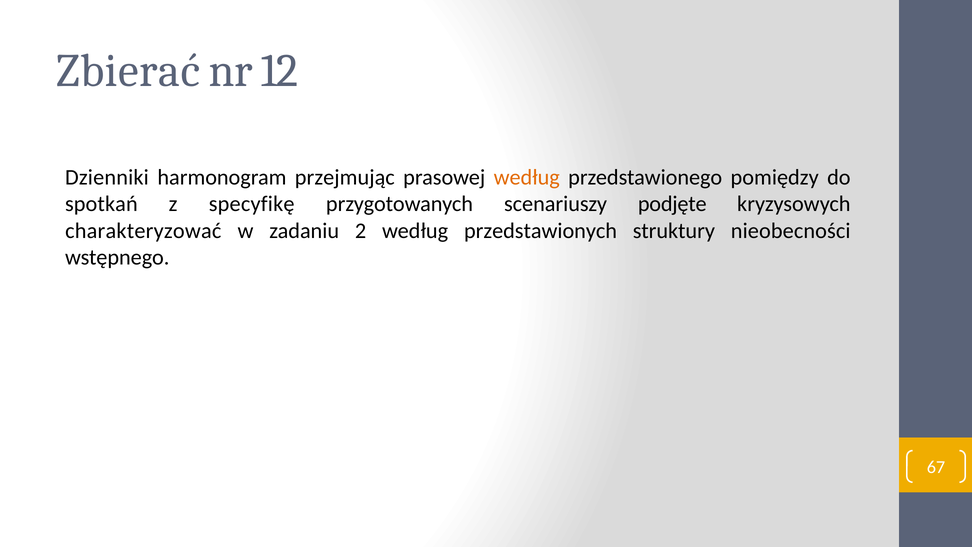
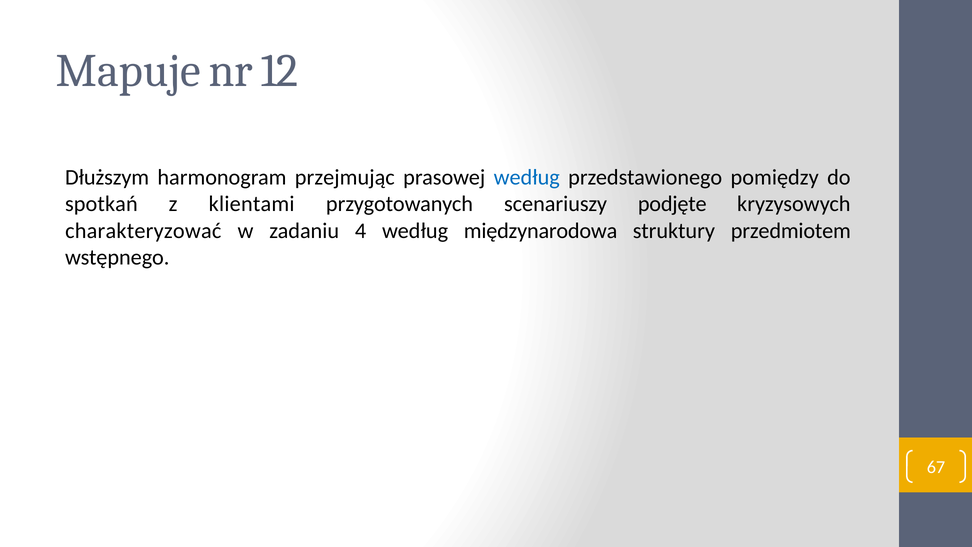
Zbierać: Zbierać -> Mapuje
Dzienniki: Dzienniki -> Dłuższym
według at (527, 177) colour: orange -> blue
specyfikę: specyfikę -> klientami
2: 2 -> 4
przedstawionych: przedstawionych -> międzynarodowa
nieobecności: nieobecności -> przedmiotem
